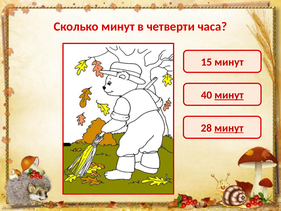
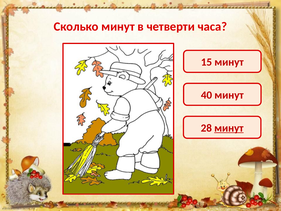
минут at (229, 95) underline: present -> none
